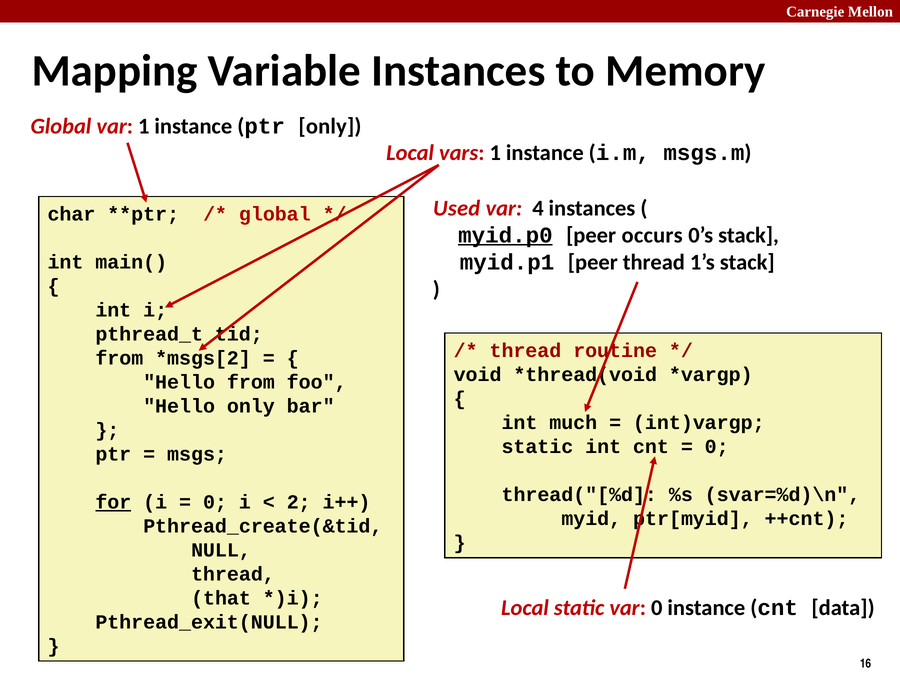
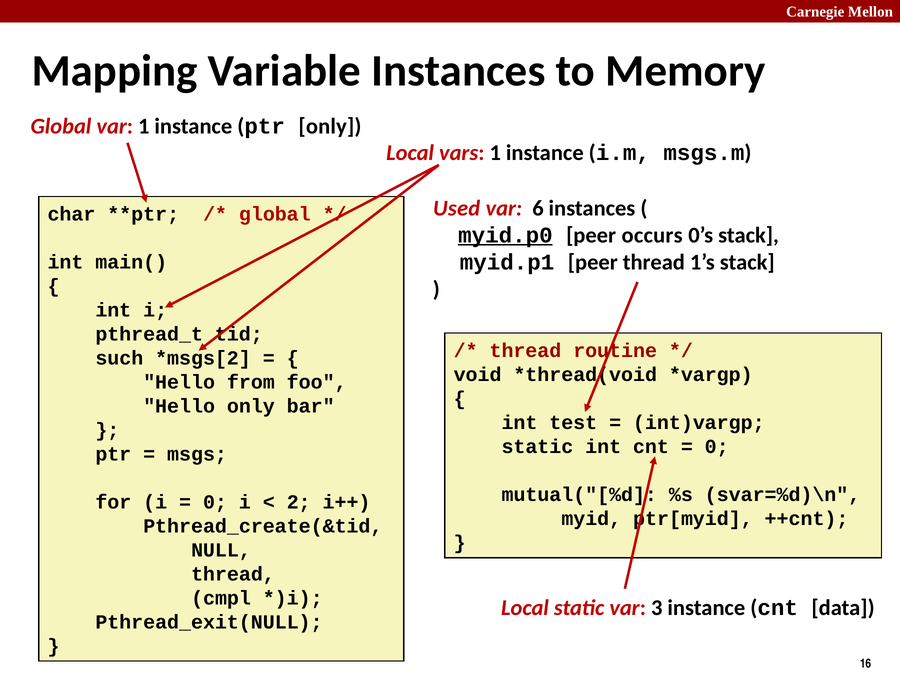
4: 4 -> 6
from at (119, 358): from -> such
much: much -> test
thread("[%d: thread("[%d -> mutual("[%d
for underline: present -> none
that: that -> cmpl
var 0: 0 -> 3
